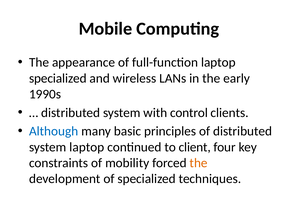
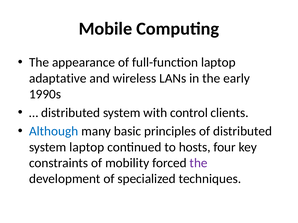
specialized at (58, 78): specialized -> adaptative
client: client -> hosts
the at (199, 163) colour: orange -> purple
